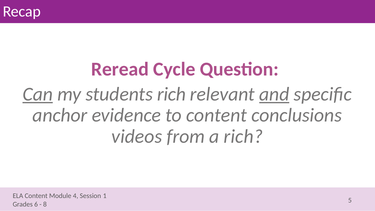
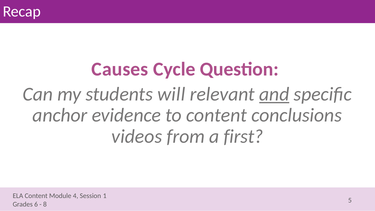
Reread: Reread -> Causes
Can underline: present -> none
students rich: rich -> will
a rich: rich -> first
